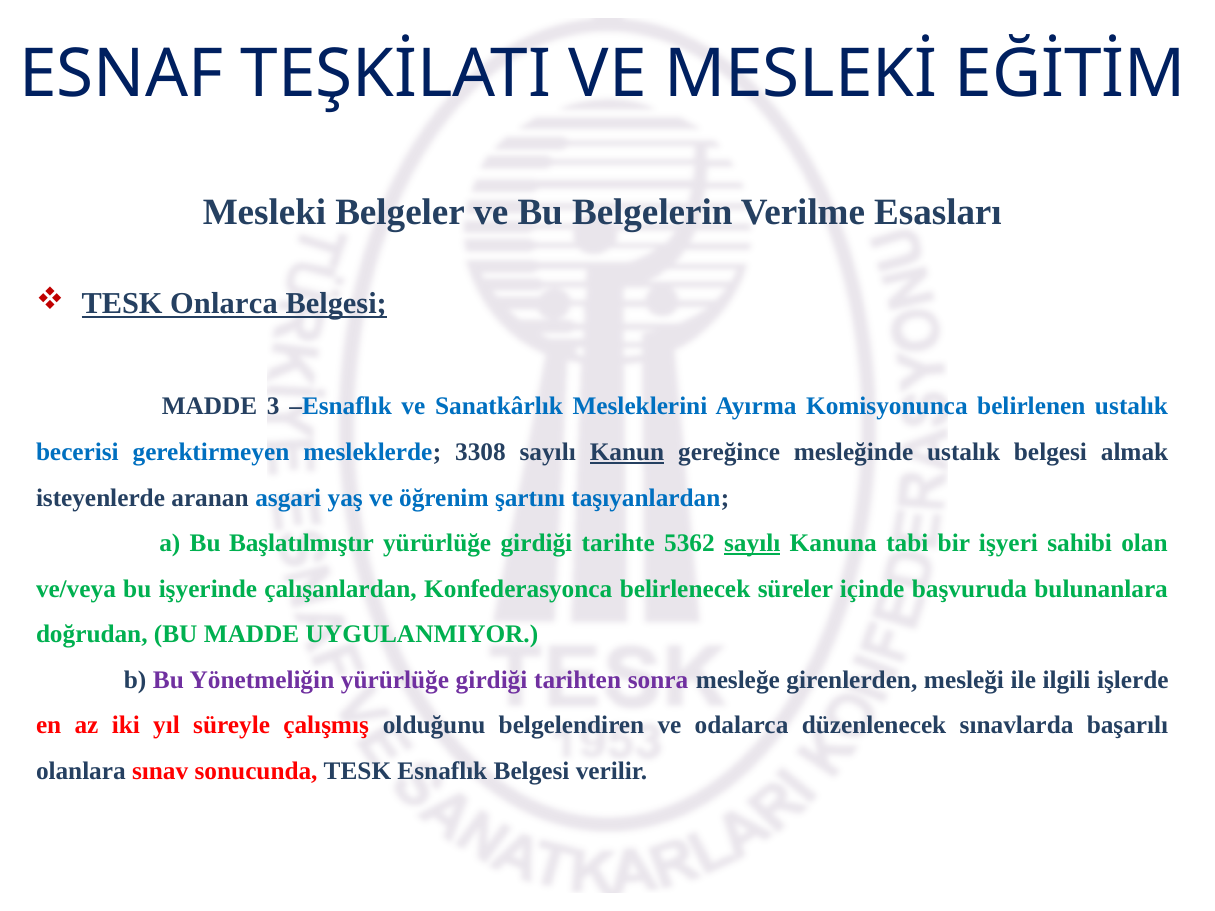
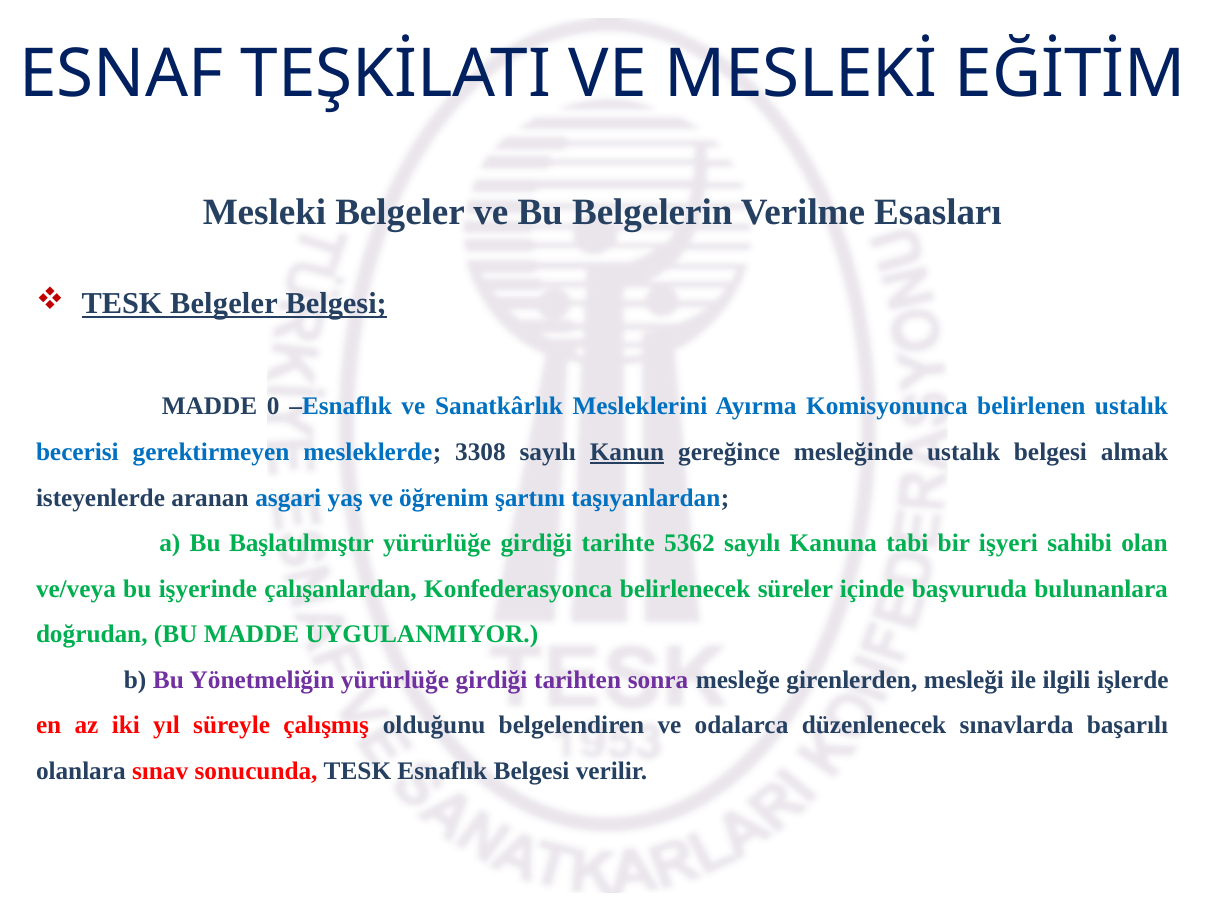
TESK Onlarca: Onlarca -> Belgeler
3: 3 -> 0
sayılı at (752, 543) underline: present -> none
